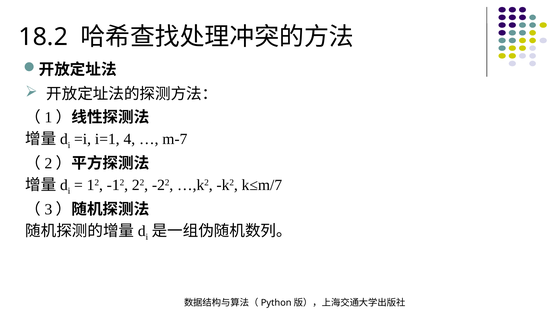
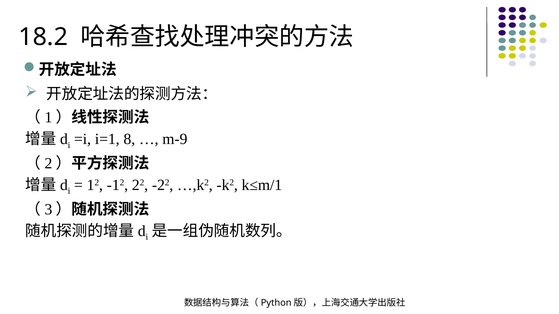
4: 4 -> 8
m-7: m-7 -> m-9
k≤m/7: k≤m/7 -> k≤m/1
